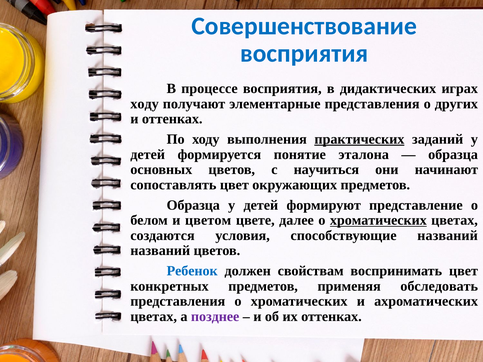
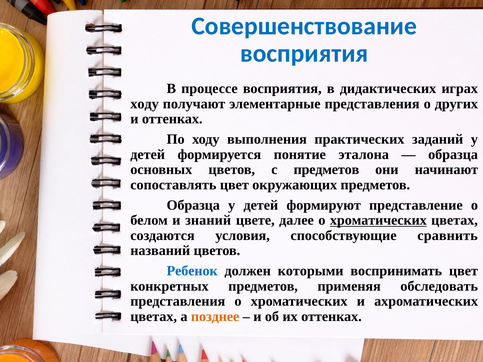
практических underline: present -> none
с научиться: научиться -> предметов
цветом: цветом -> знаний
способствующие названий: названий -> сравнить
свойствам: свойствам -> которыми
позднее colour: purple -> orange
